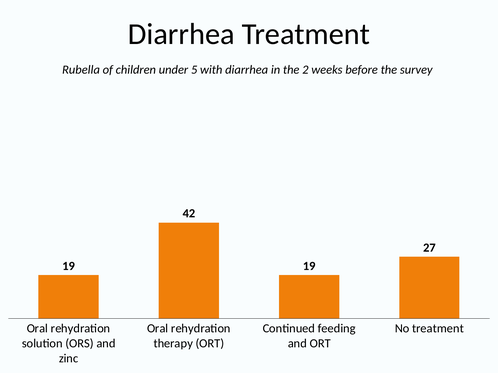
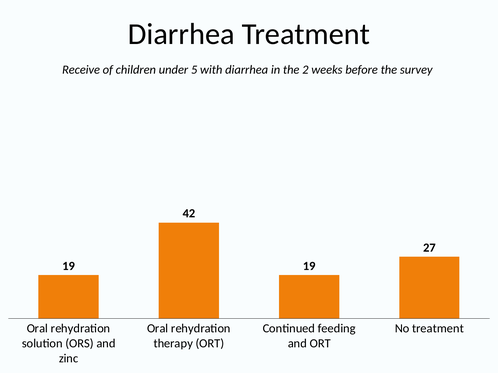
Rubella: Rubella -> Receive
